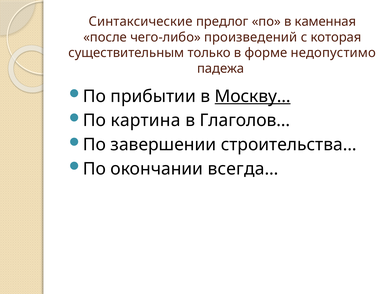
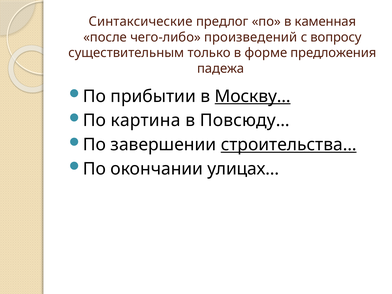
которая: которая -> вопросу
недопустимо: недопустимо -> предложения
Глаголов…: Глаголов… -> Повсюду…
строительства… underline: none -> present
всегда…: всегда… -> улицах…
